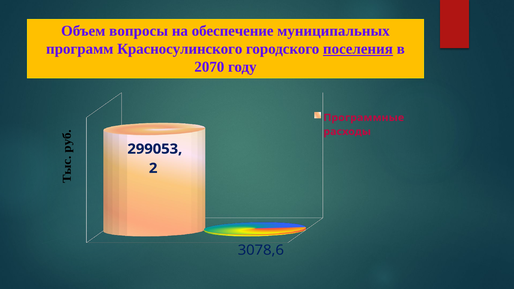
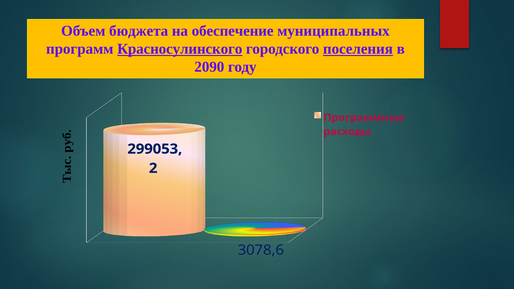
вопросы: вопросы -> бюджета
Красносулинского underline: none -> present
2070: 2070 -> 2090
